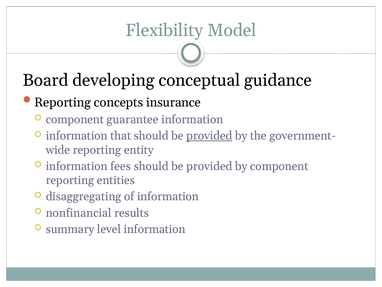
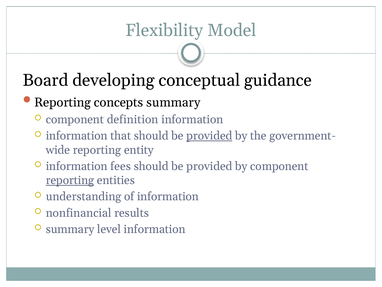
concepts insurance: insurance -> summary
guarantee: guarantee -> definition
reporting at (70, 180) underline: none -> present
disaggregating: disaggregating -> understanding
